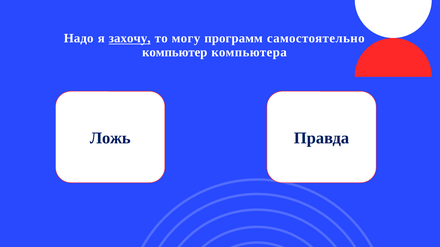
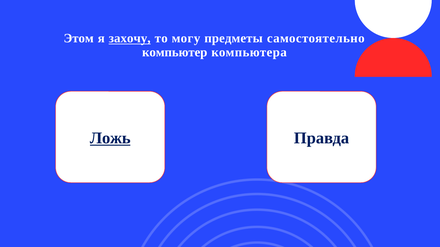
Надо: Надо -> Этом
программ: программ -> предметы
Ложь underline: none -> present
